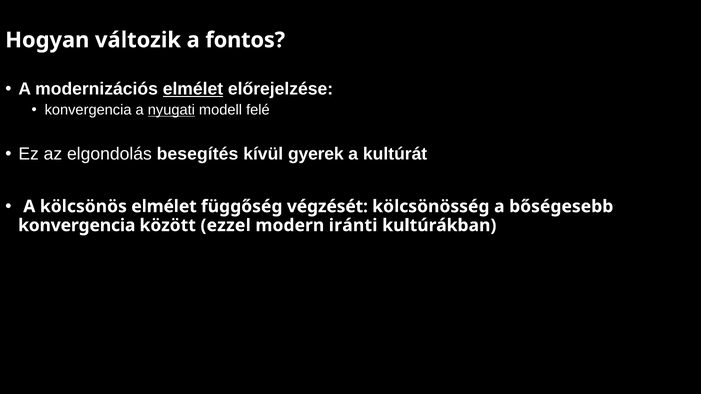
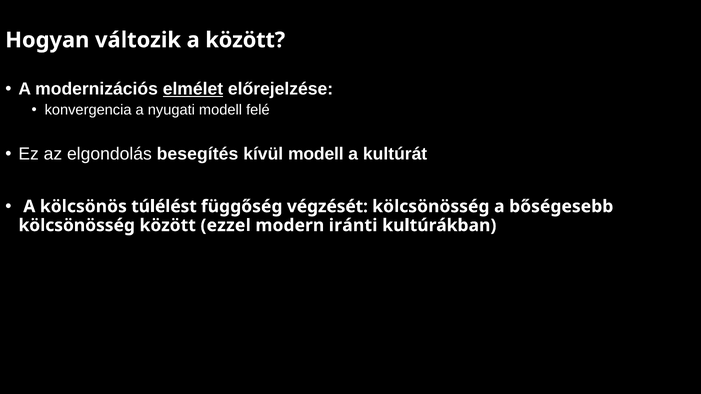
a fontos: fontos -> között
nyugati underline: present -> none
kívül gyerek: gyerek -> modell
kölcsönös elmélet: elmélet -> túlélést
konvergencia at (77, 226): konvergencia -> kölcsönösség
